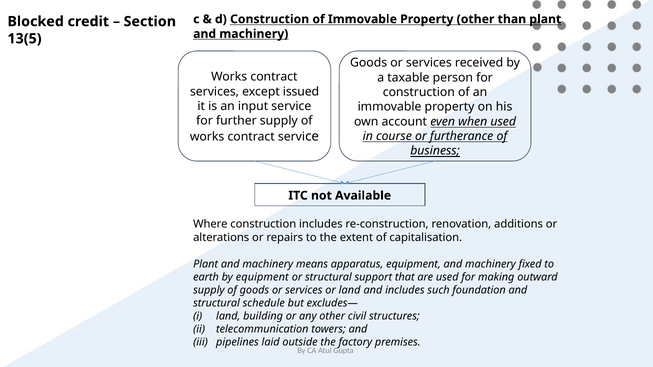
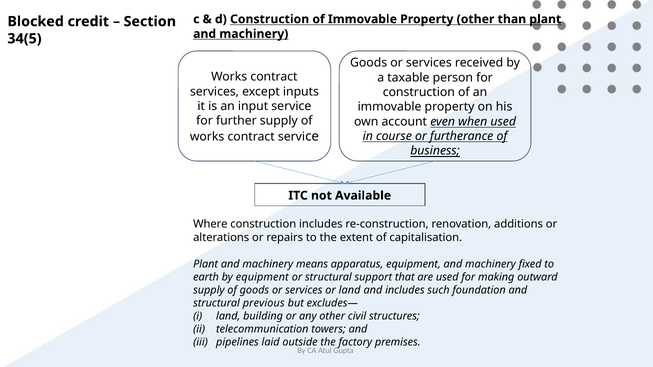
13(5: 13(5 -> 34(5
issued: issued -> inputs
schedule: schedule -> previous
